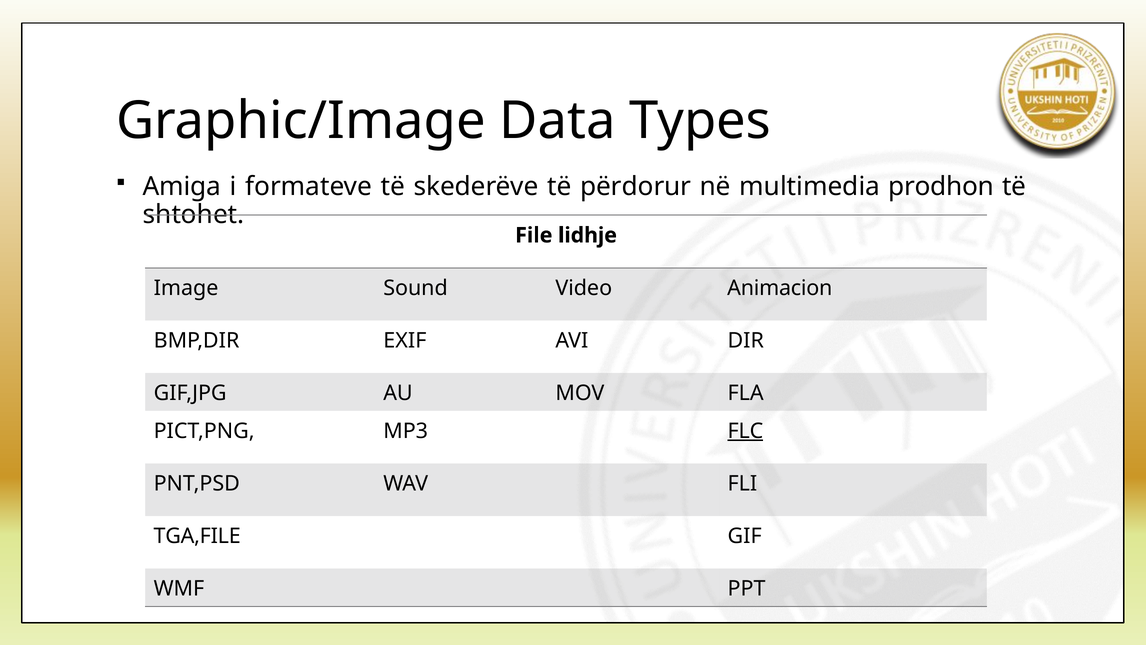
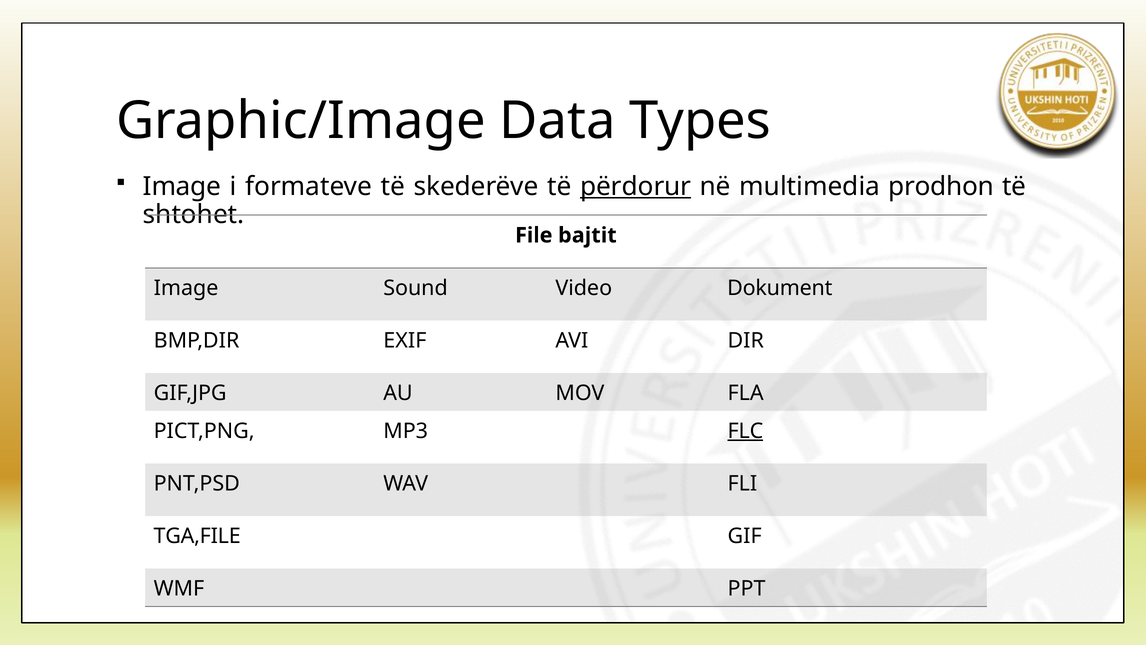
Amiga at (182, 186): Amiga -> Image
përdorur underline: none -> present
lidhje: lidhje -> bajtit
Animacion: Animacion -> Dokument
